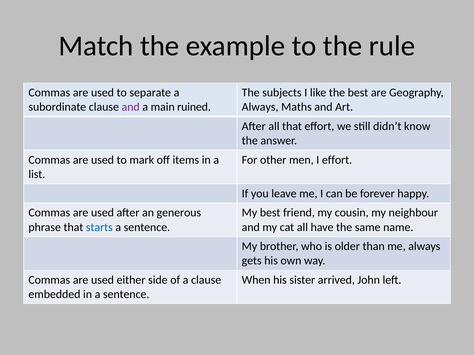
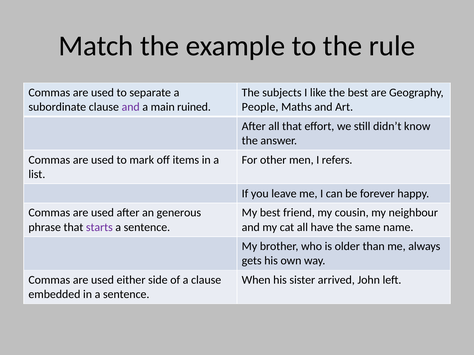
Always at (260, 107): Always -> People
I effort: effort -> refers
starts colour: blue -> purple
